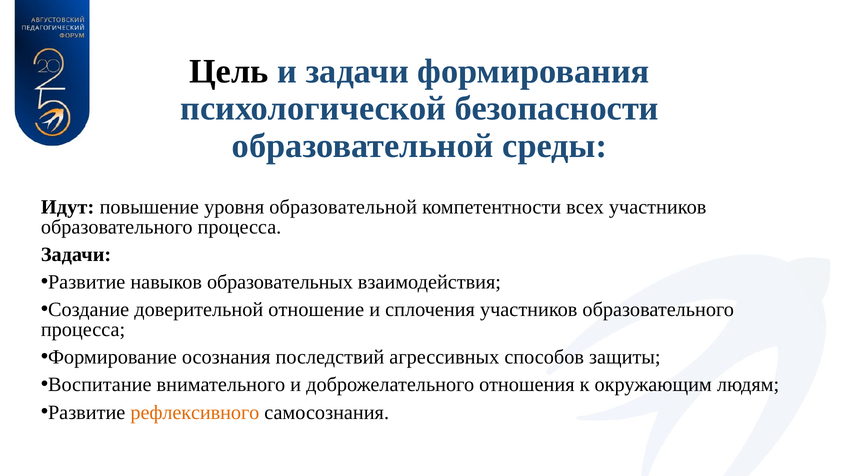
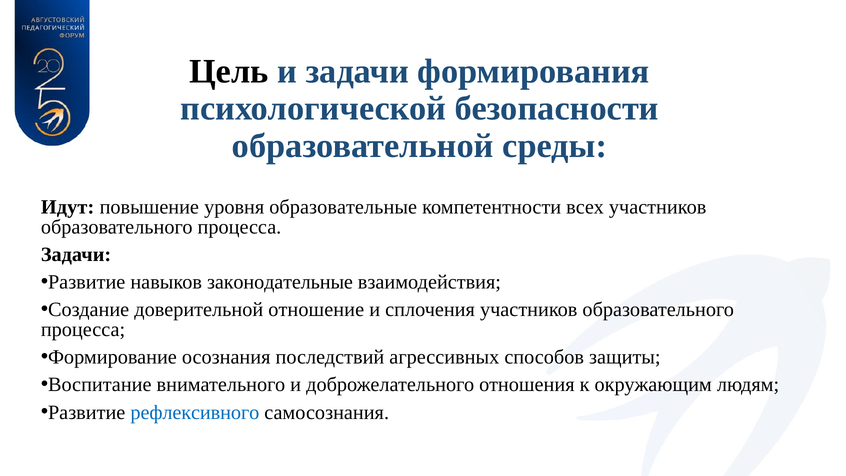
уровня образовательной: образовательной -> образовательные
образовательных: образовательных -> законодательные
рефлексивного colour: orange -> blue
